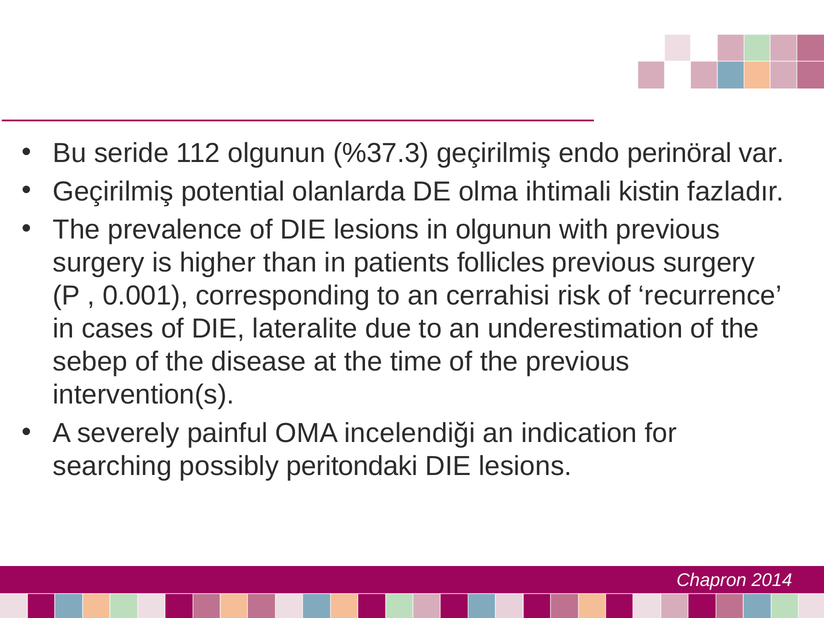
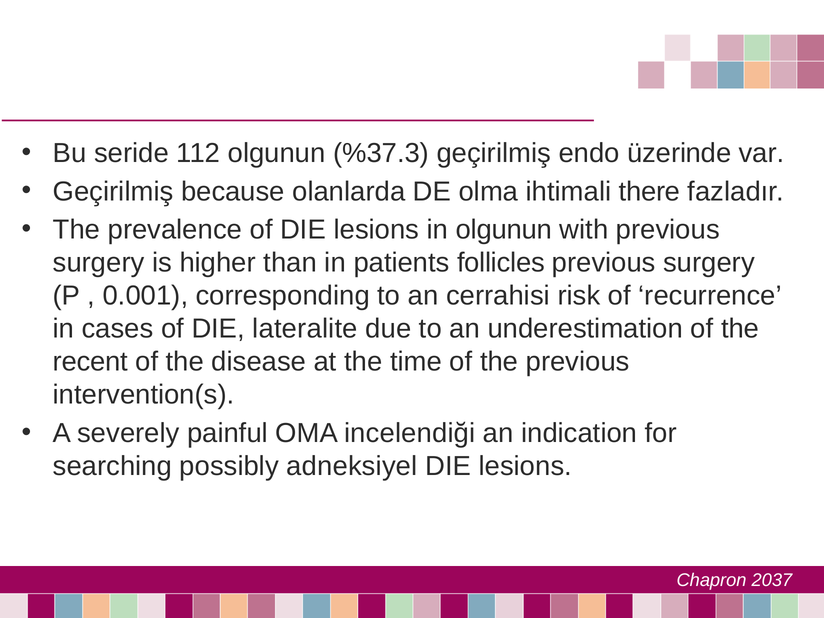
perinöral: perinöral -> üzerinde
potential: potential -> because
kistin: kistin -> there
sebep: sebep -> recent
peritondaki: peritondaki -> adneksiyel
2014: 2014 -> 2037
